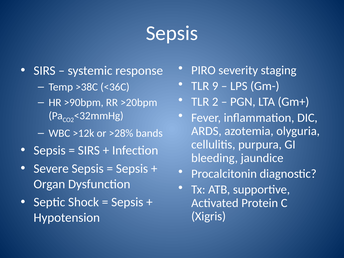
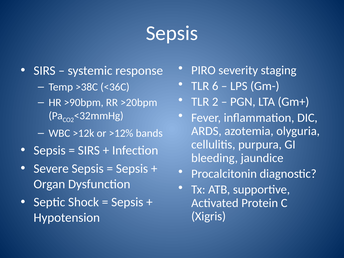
9: 9 -> 6
>28%: >28% -> >12%
